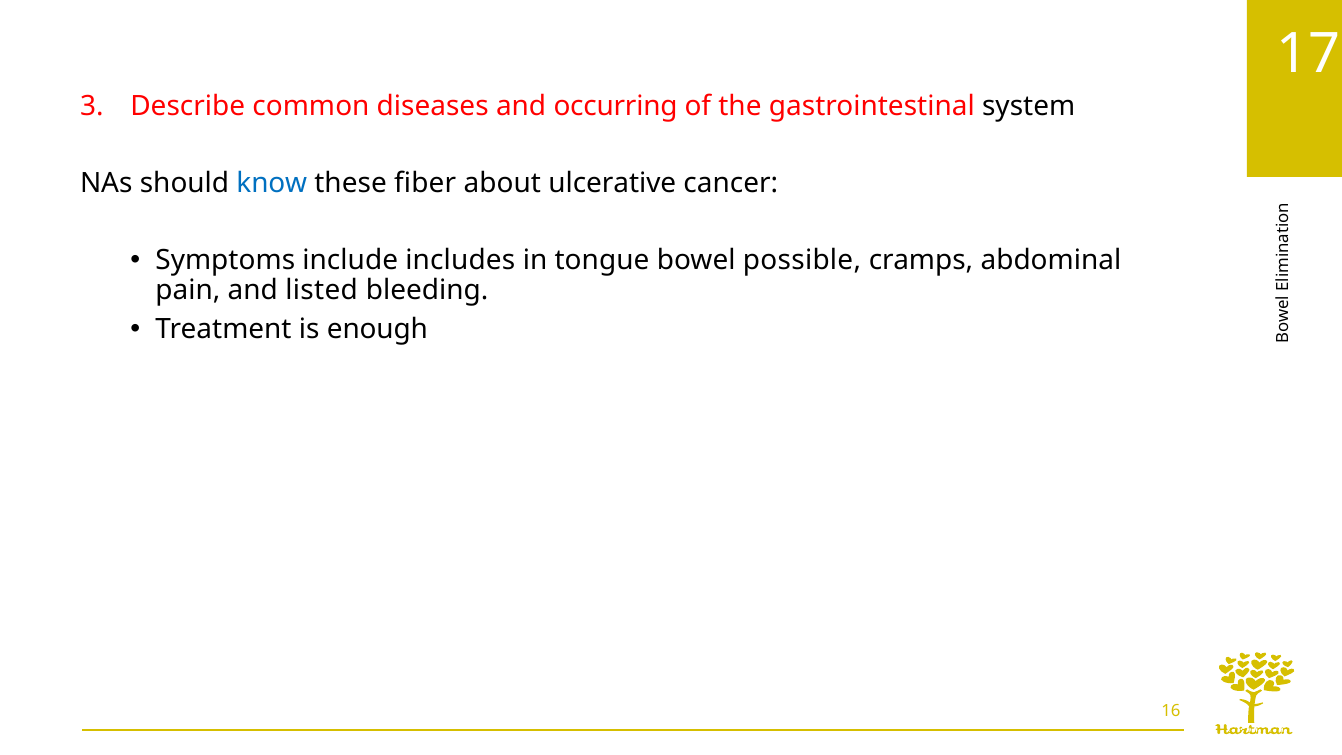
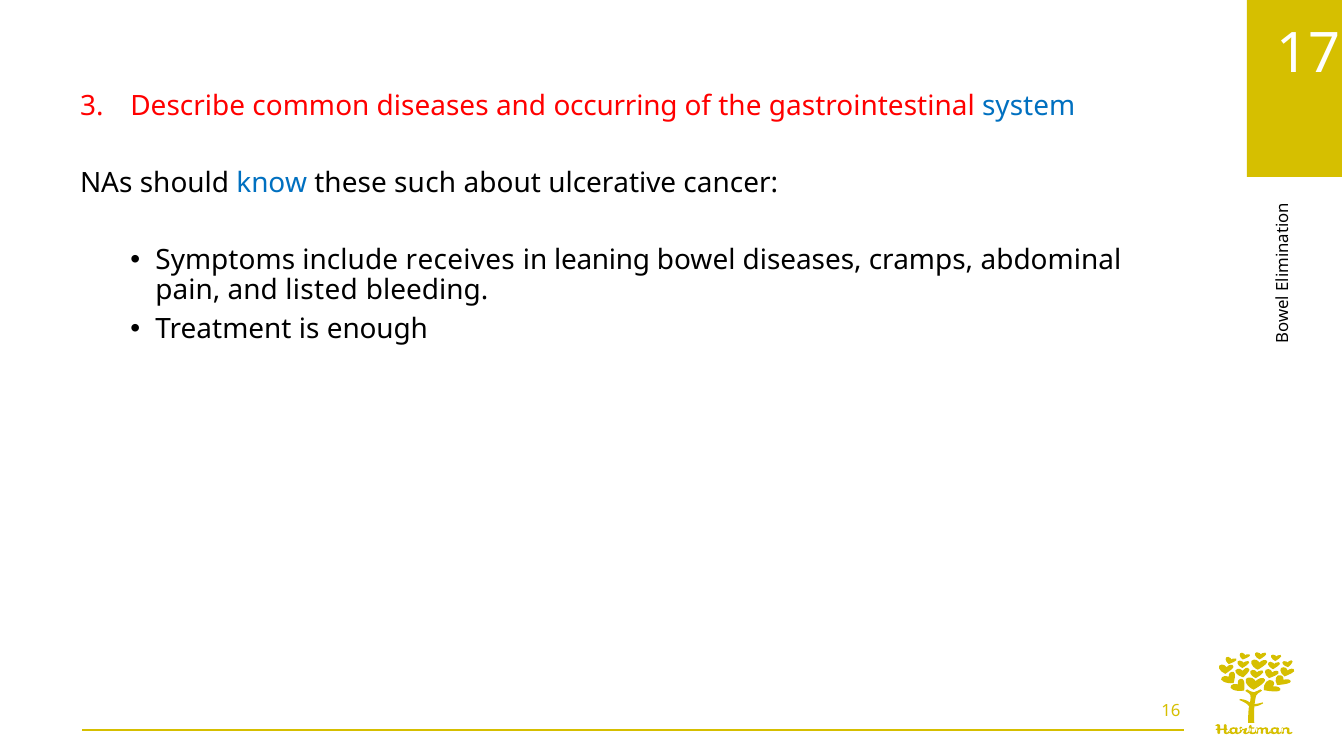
system colour: black -> blue
fiber: fiber -> such
includes: includes -> receives
tongue: tongue -> leaning
bowel possible: possible -> diseases
